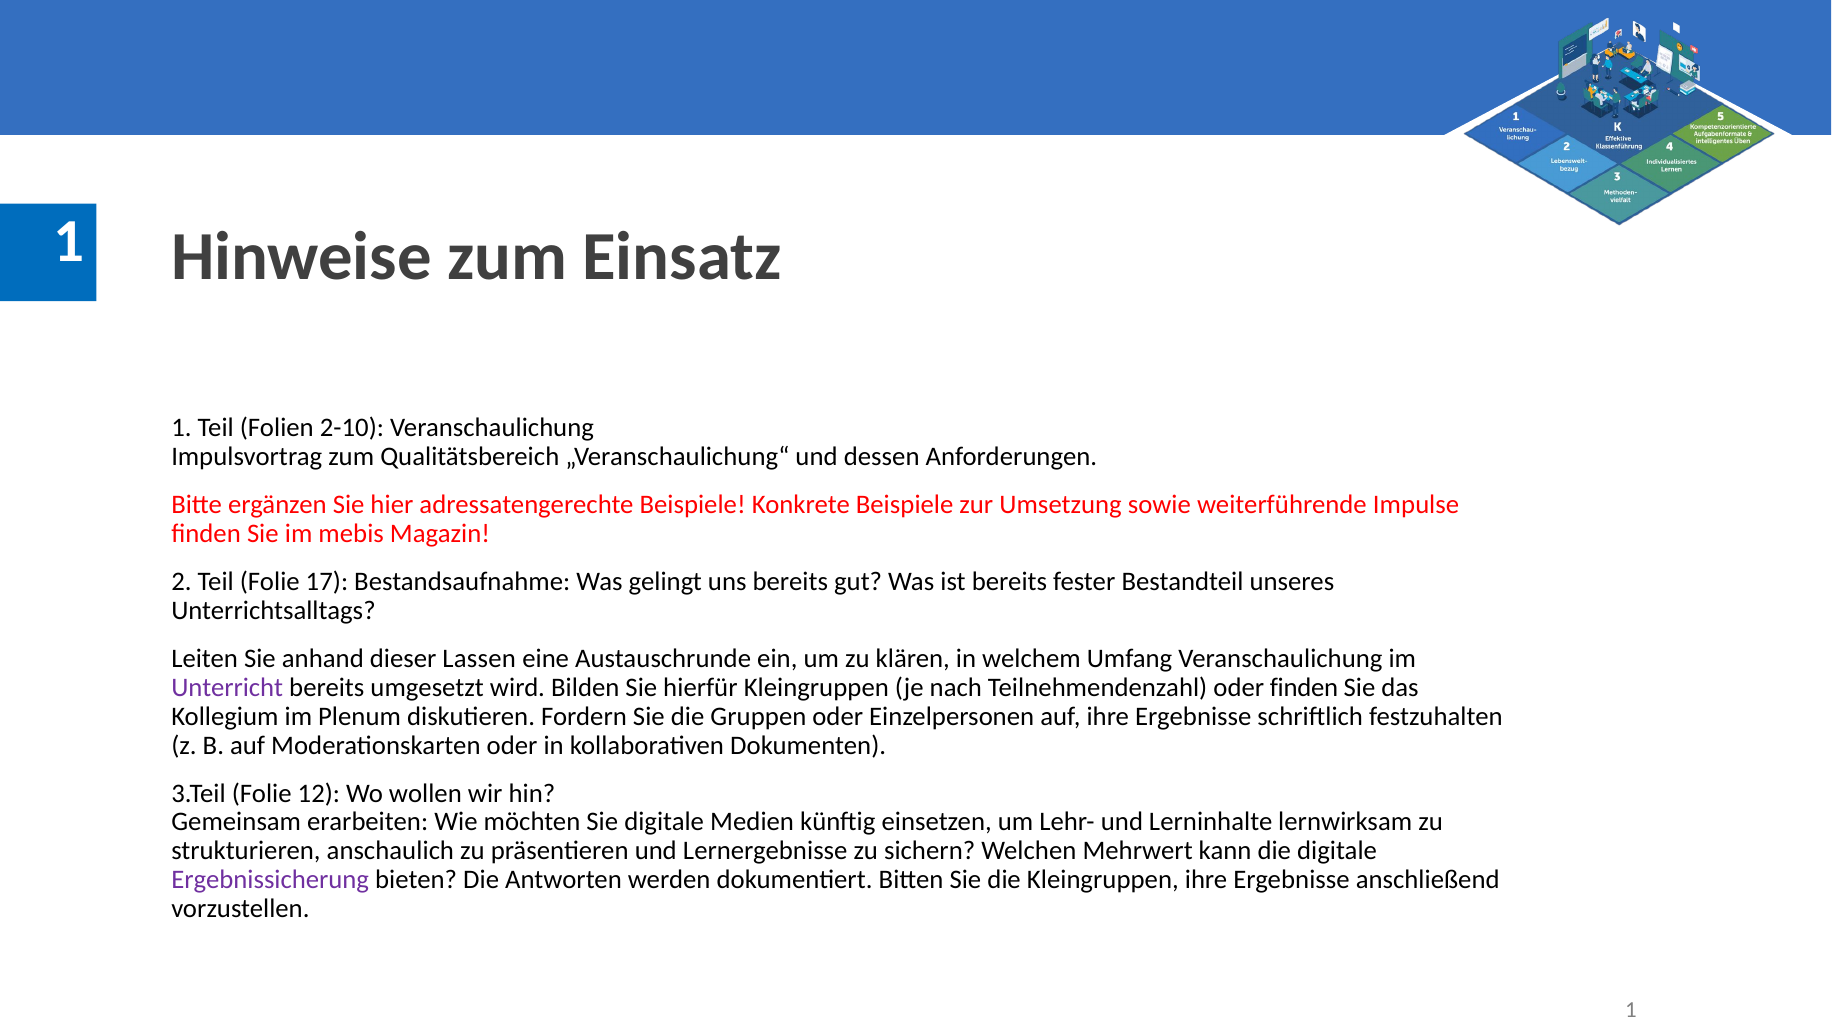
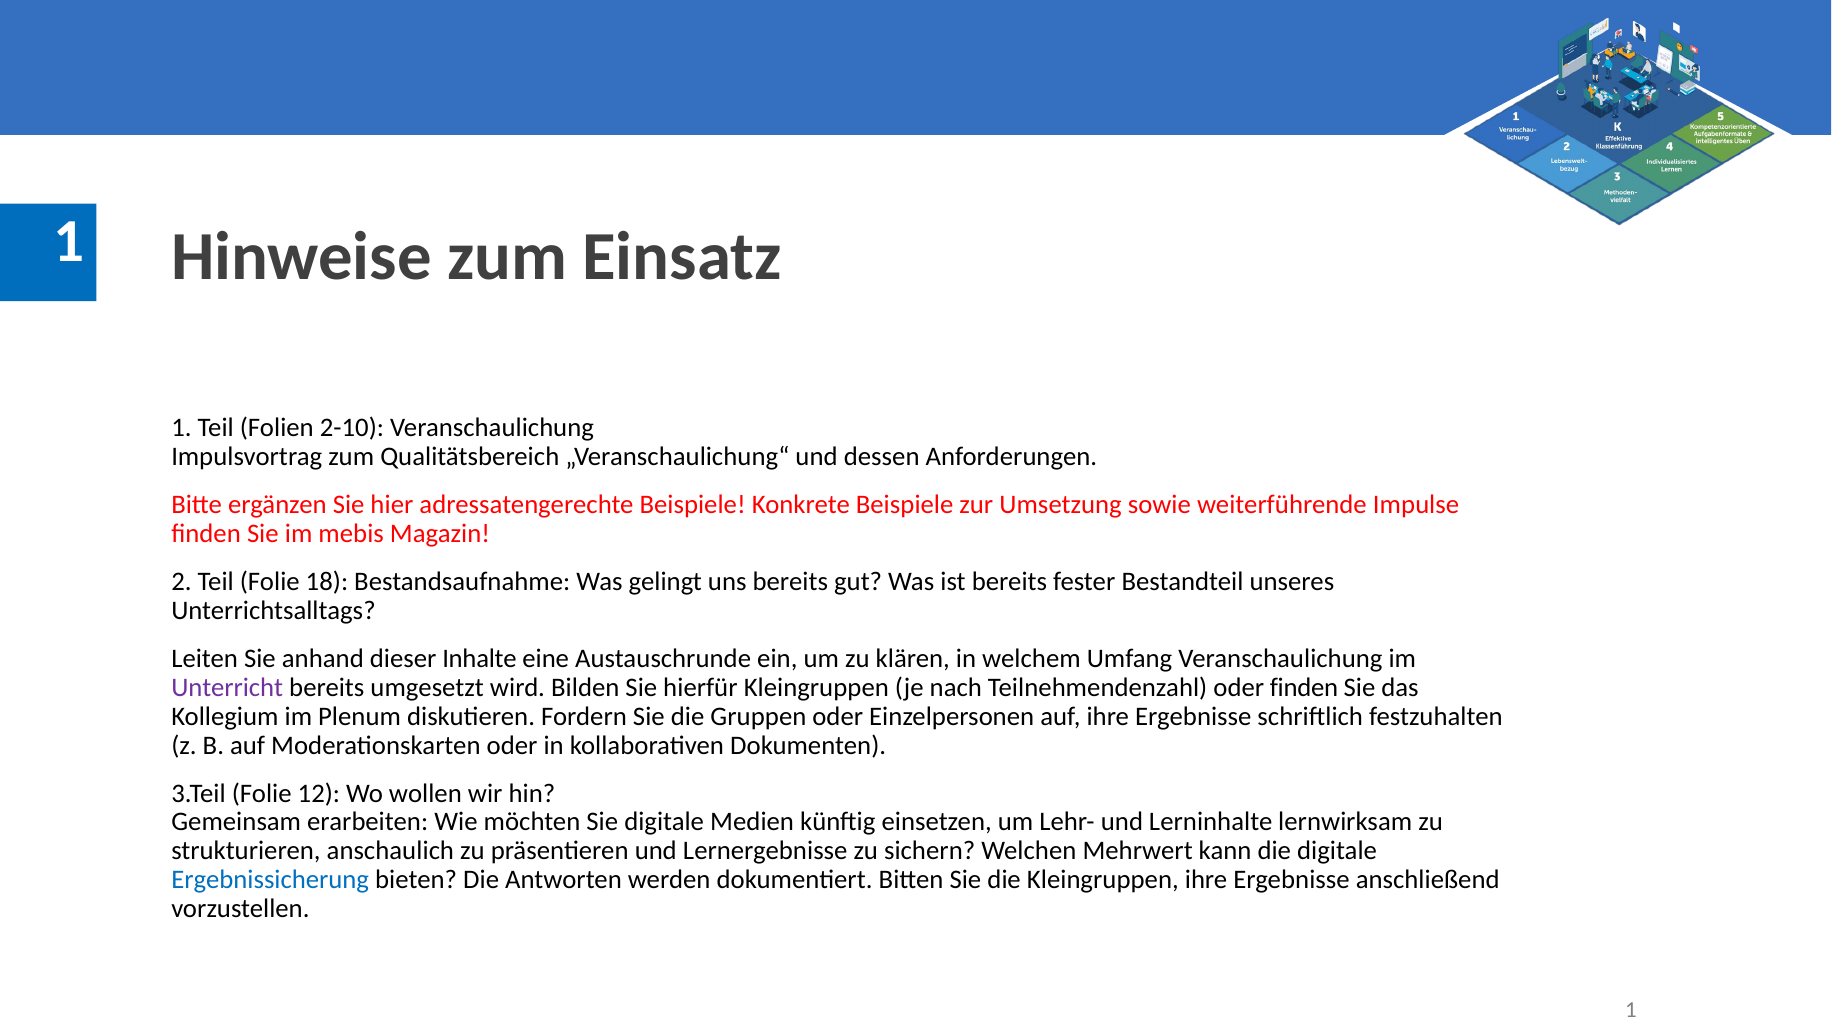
17: 17 -> 18
Lassen: Lassen -> Inhalte
Ergebnissicherung colour: purple -> blue
